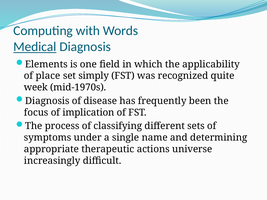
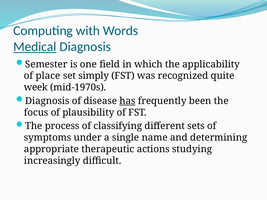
Elements: Elements -> Semester
has underline: none -> present
implication: implication -> plausibility
universe: universe -> studying
